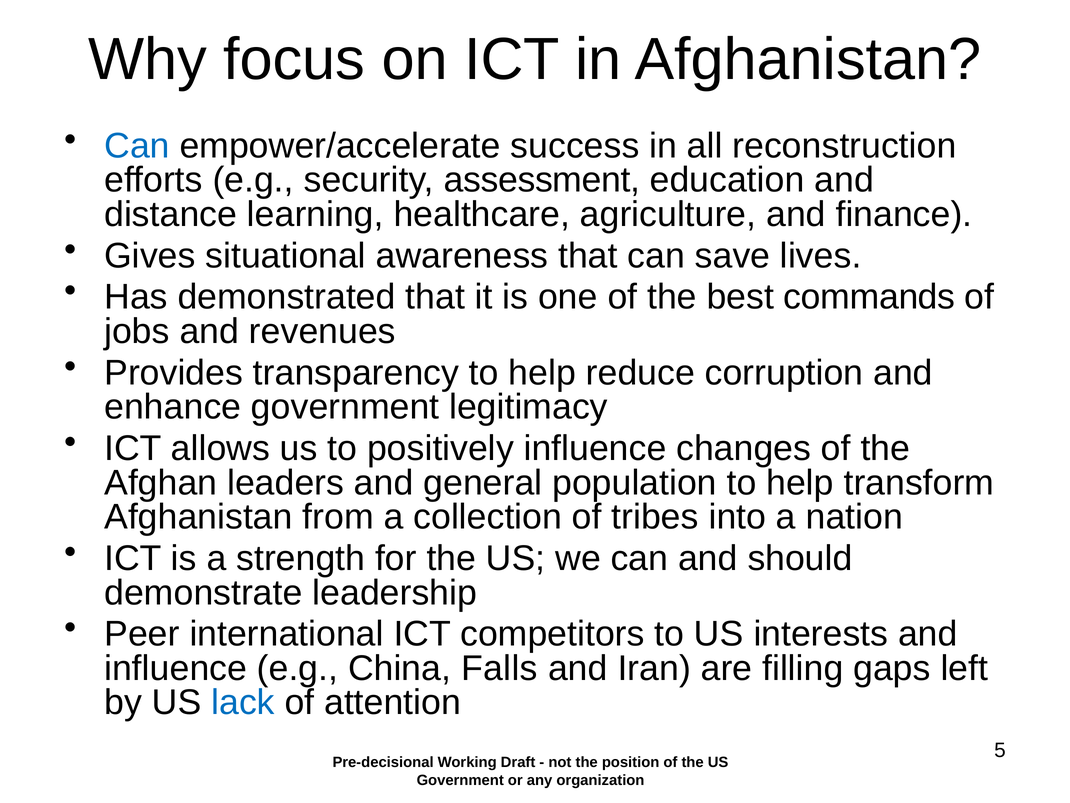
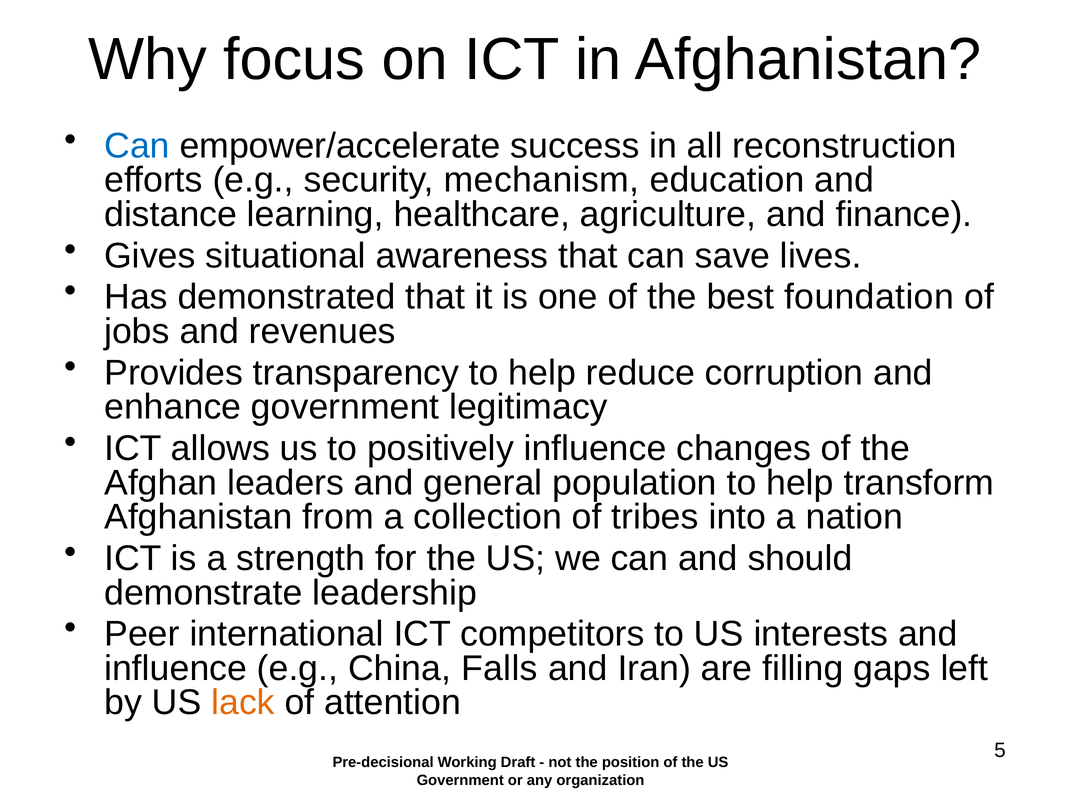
assessment: assessment -> mechanism
commands: commands -> foundation
lack colour: blue -> orange
